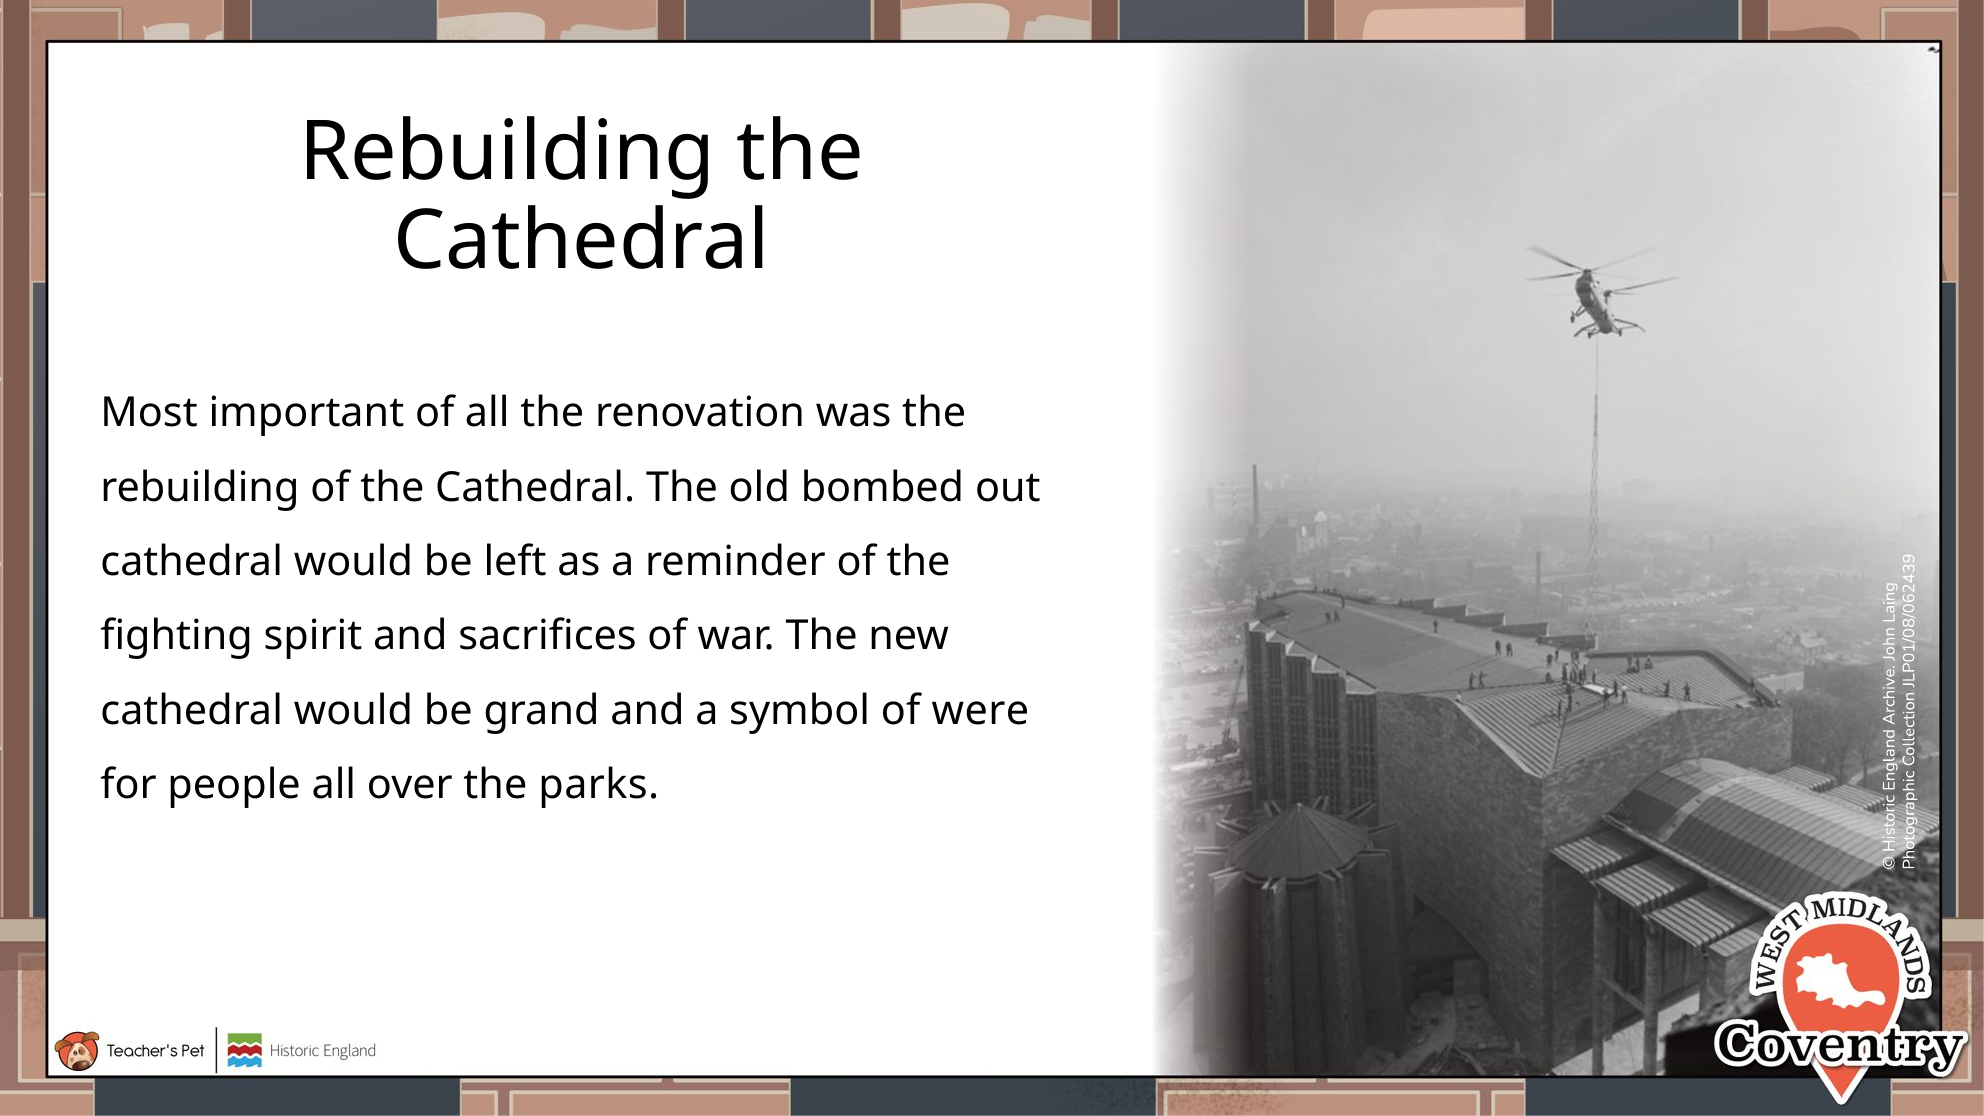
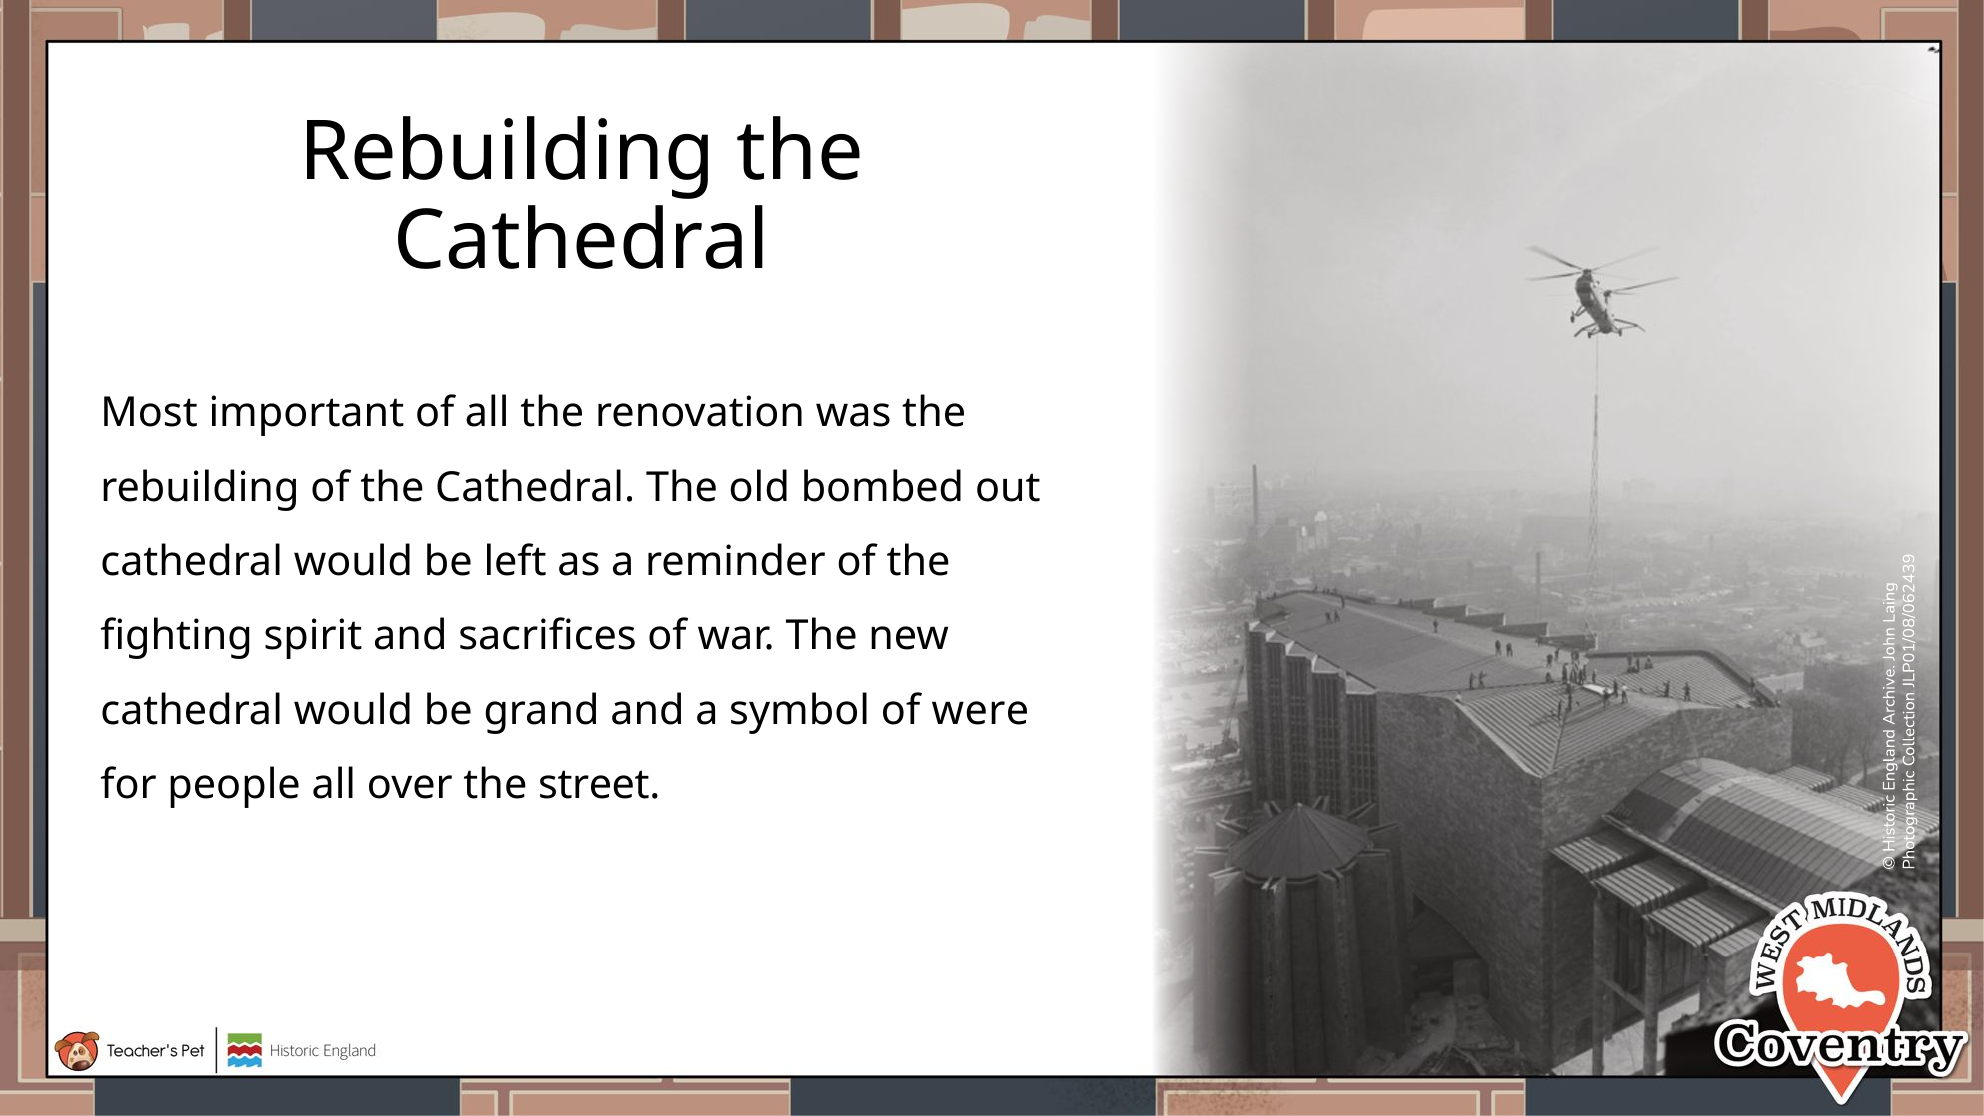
parks: parks -> street
